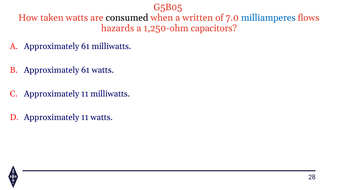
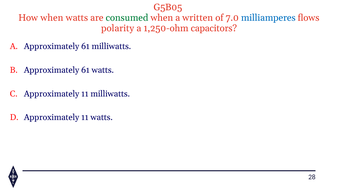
How taken: taken -> when
consumed colour: black -> green
hazards: hazards -> polarity
